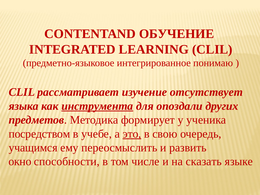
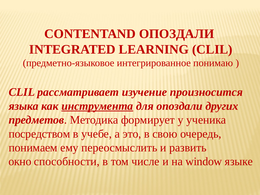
CONTENTAND ОБУЧЕНИЕ: ОБУЧЕНИЕ -> ОПОЗДАЛИ
отсутствует: отсутствует -> произносится
это underline: present -> none
учащимся: учащимся -> понимаем
сказать: сказать -> window
